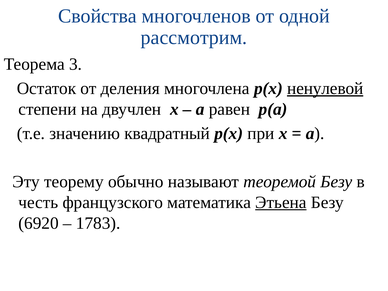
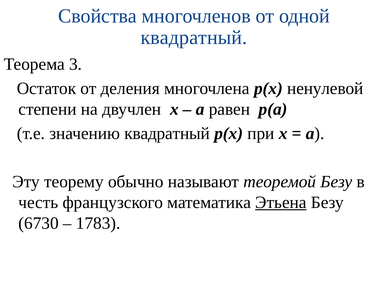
рассмотрим at (194, 38): рассмотрим -> квадратный
ненулевой underline: present -> none
6920: 6920 -> 6730
